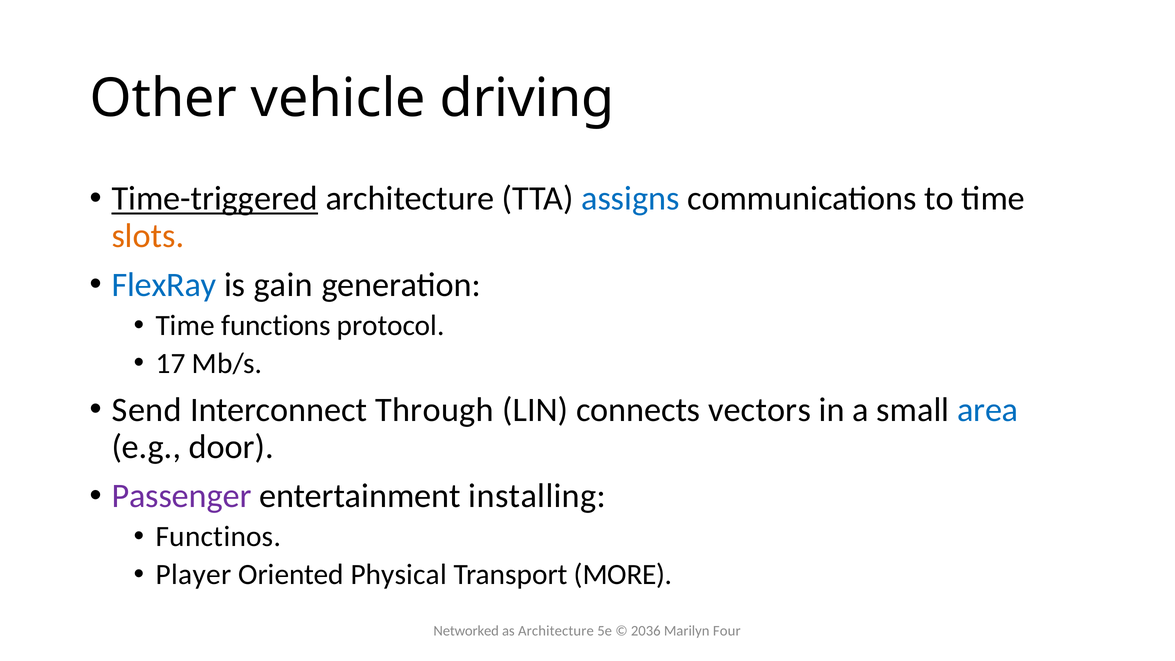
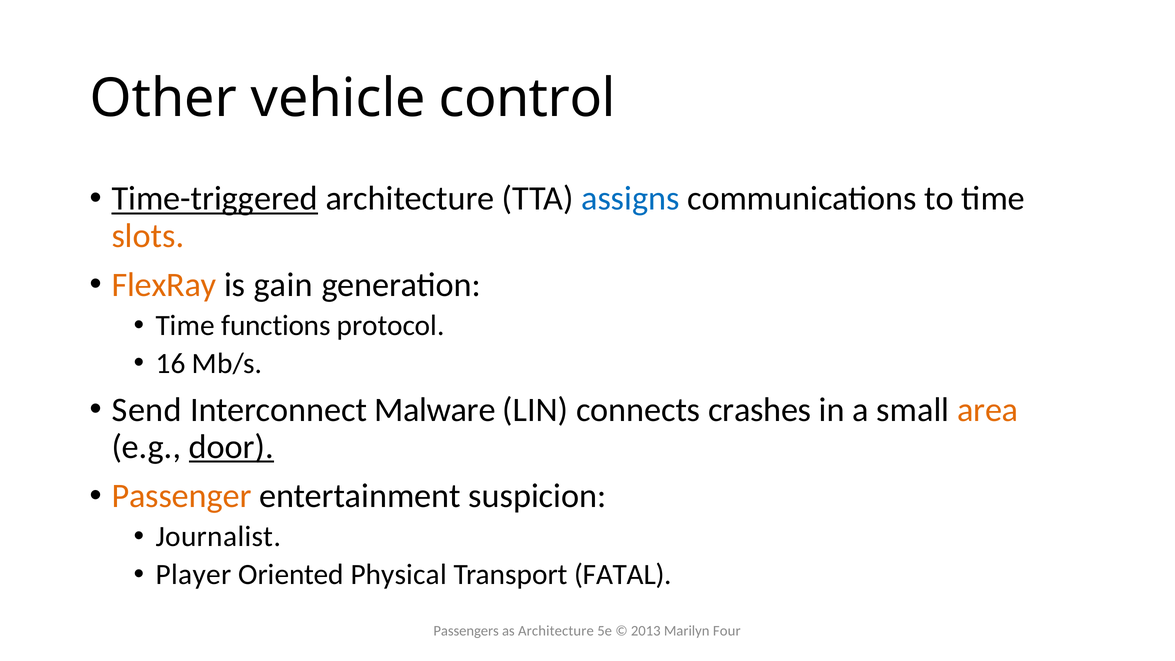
driving: driving -> control
FlexRay colour: blue -> orange
17: 17 -> 16
Through: Through -> Malware
vectors: vectors -> crashes
area colour: blue -> orange
door underline: none -> present
Passenger colour: purple -> orange
installing: installing -> suspicion
Functinos: Functinos -> Journalist
MORE: MORE -> FATAL
Networked: Networked -> Passengers
2036: 2036 -> 2013
